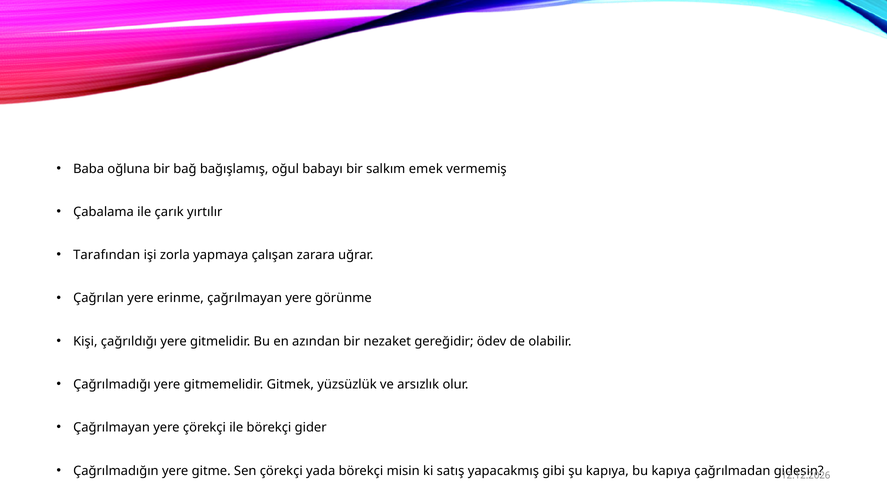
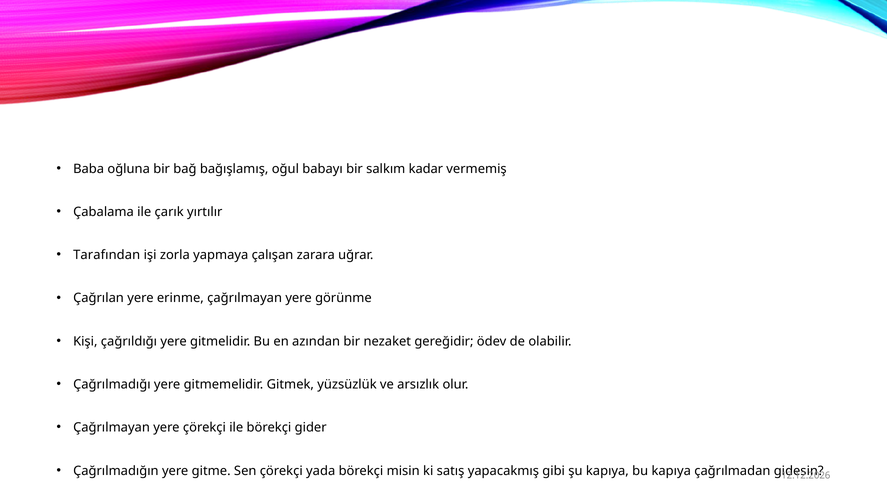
emek: emek -> kadar
